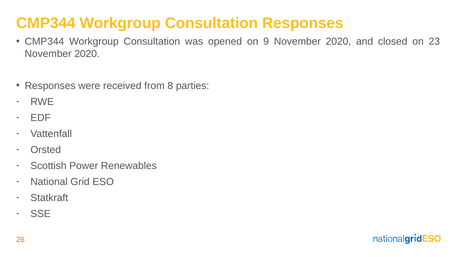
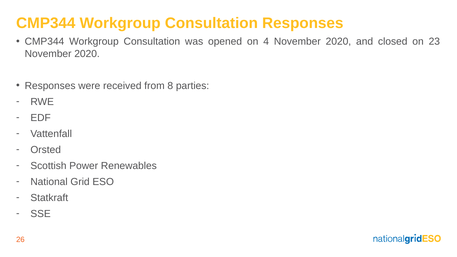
9: 9 -> 4
